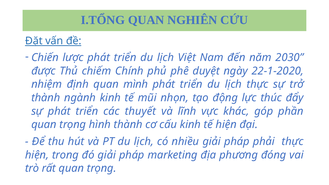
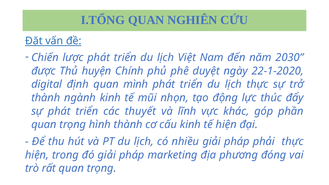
chiếm: chiếm -> huyện
nhiệm: nhiệm -> digital
